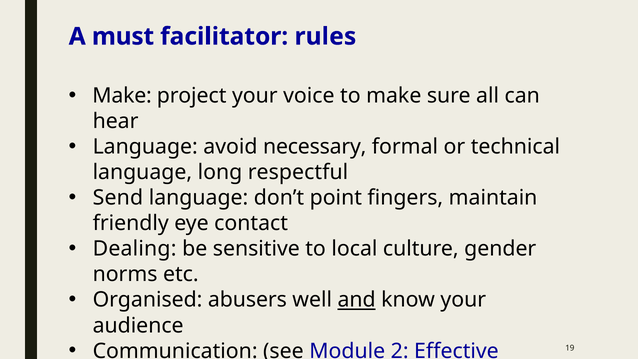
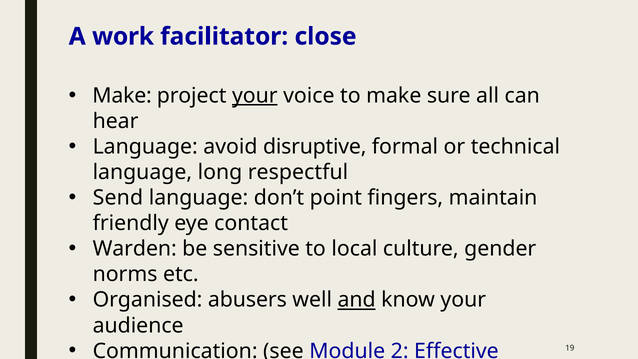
must: must -> work
rules: rules -> close
your at (255, 96) underline: none -> present
necessary: necessary -> disruptive
Dealing: Dealing -> Warden
